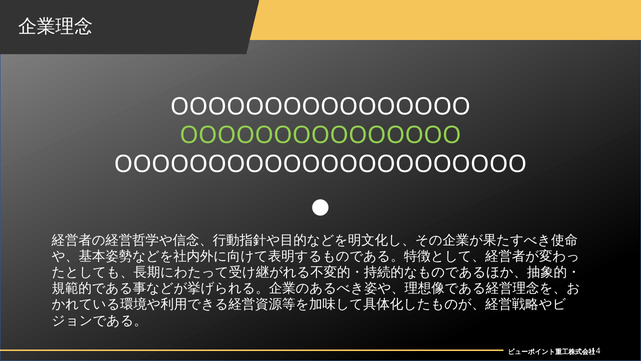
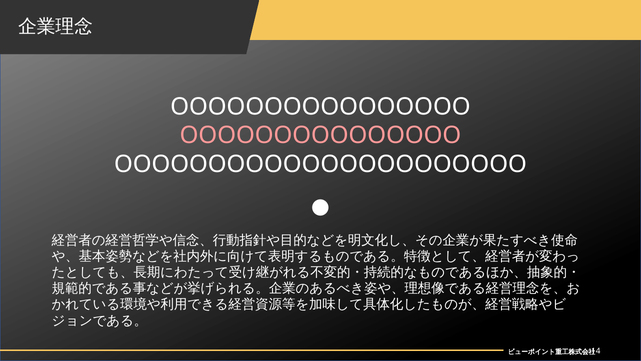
OOOOOOOOOOOOOOO colour: light green -> pink
